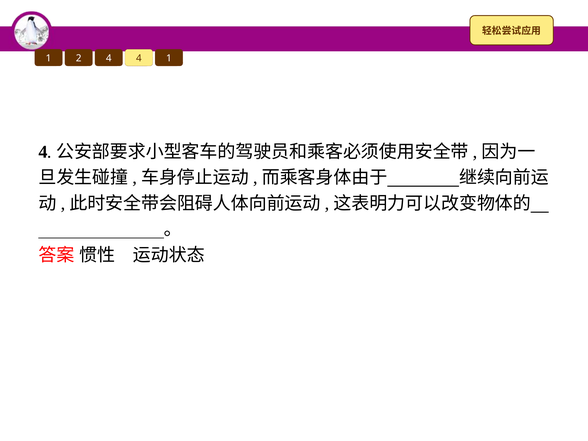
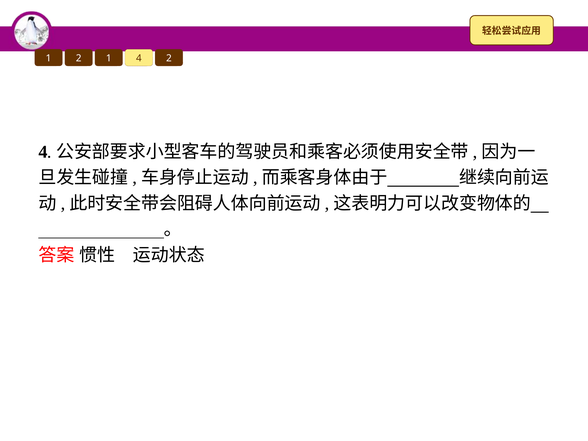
2 4: 4 -> 1
4 1: 1 -> 2
